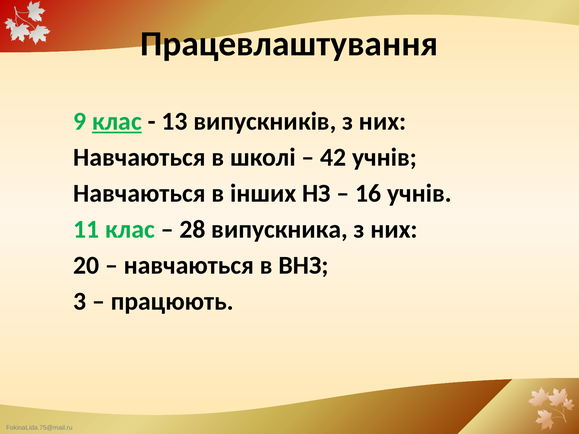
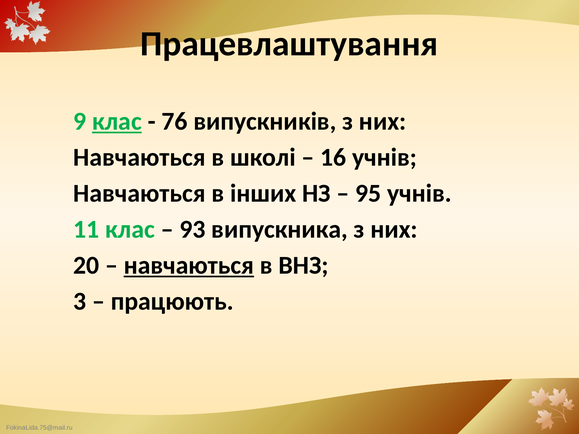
13: 13 -> 76
42: 42 -> 16
16: 16 -> 95
28: 28 -> 93
навчаються at (189, 266) underline: none -> present
